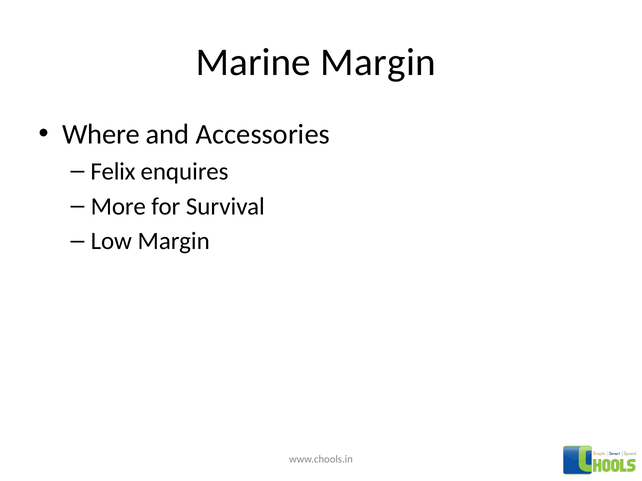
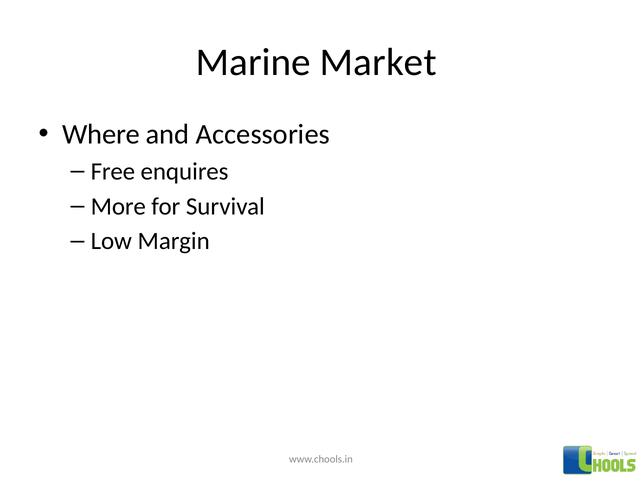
Marine Margin: Margin -> Market
Felix: Felix -> Free
